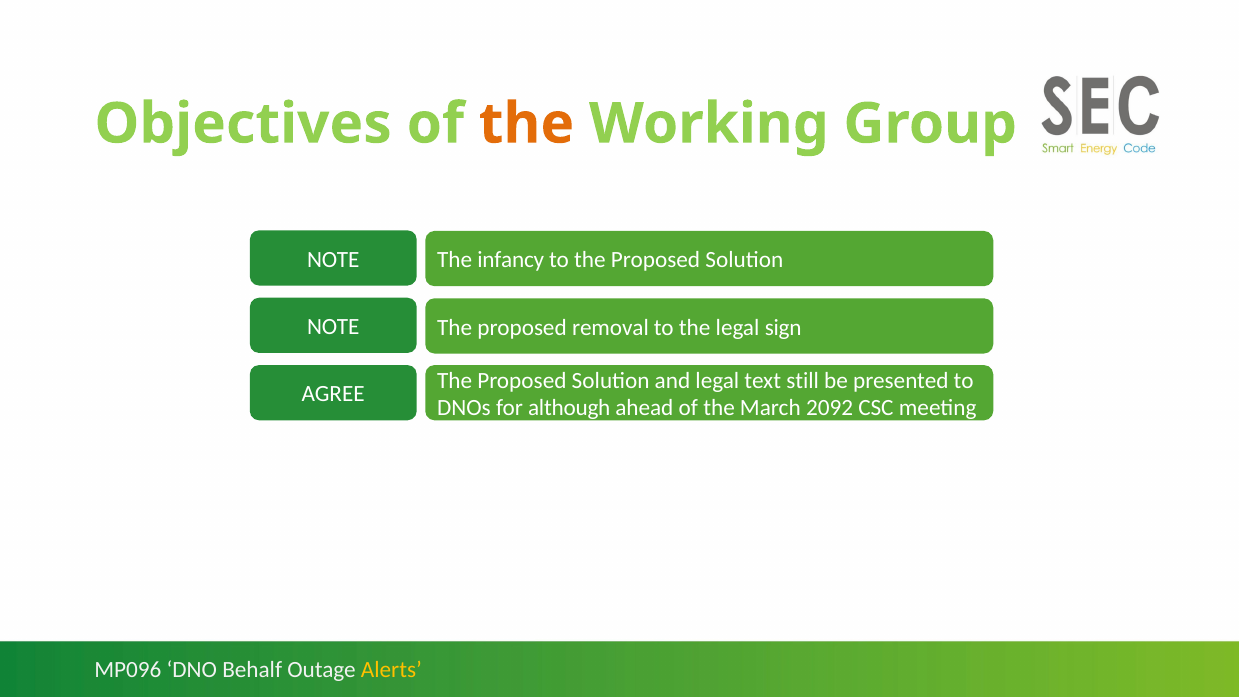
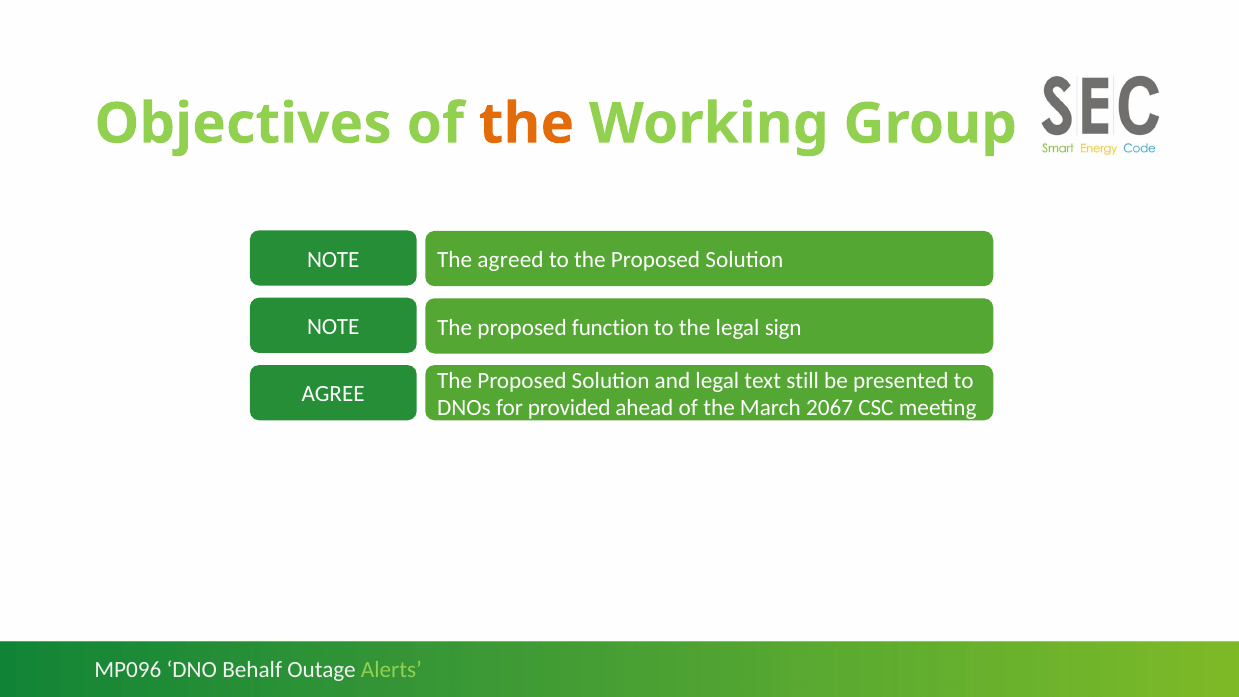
infancy: infancy -> agreed
removal: removal -> function
although: although -> provided
2092: 2092 -> 2067
Alerts colour: yellow -> light green
